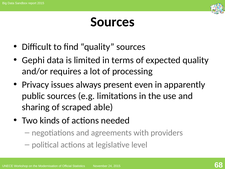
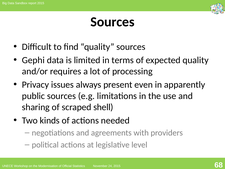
able: able -> shell
